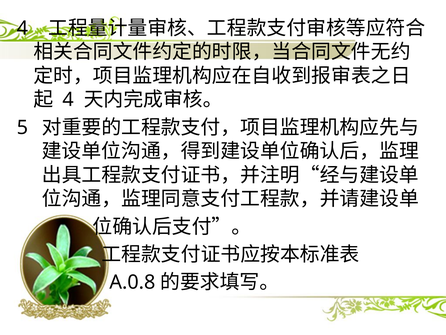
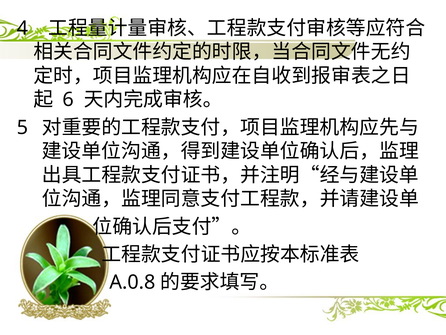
4 at (68, 100): 4 -> 6
